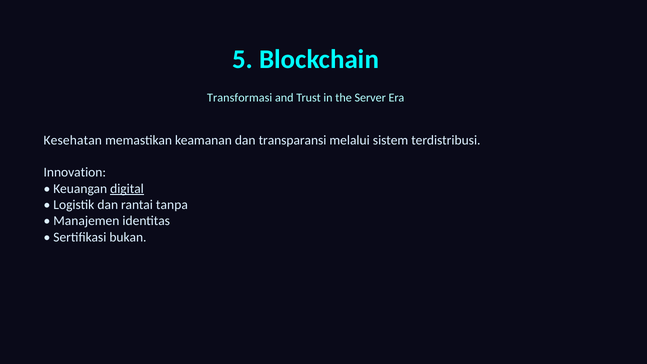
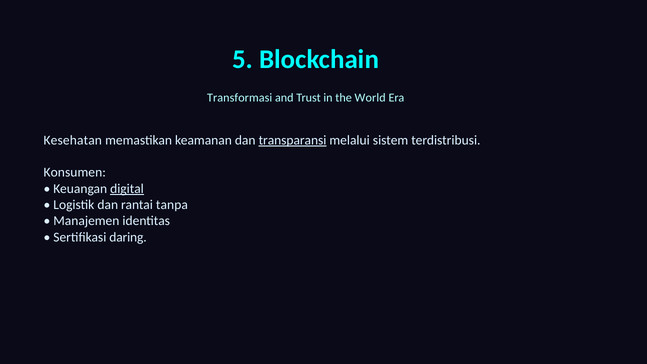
Server: Server -> World
transparansi underline: none -> present
Innovation: Innovation -> Konsumen
bukan: bukan -> daring
